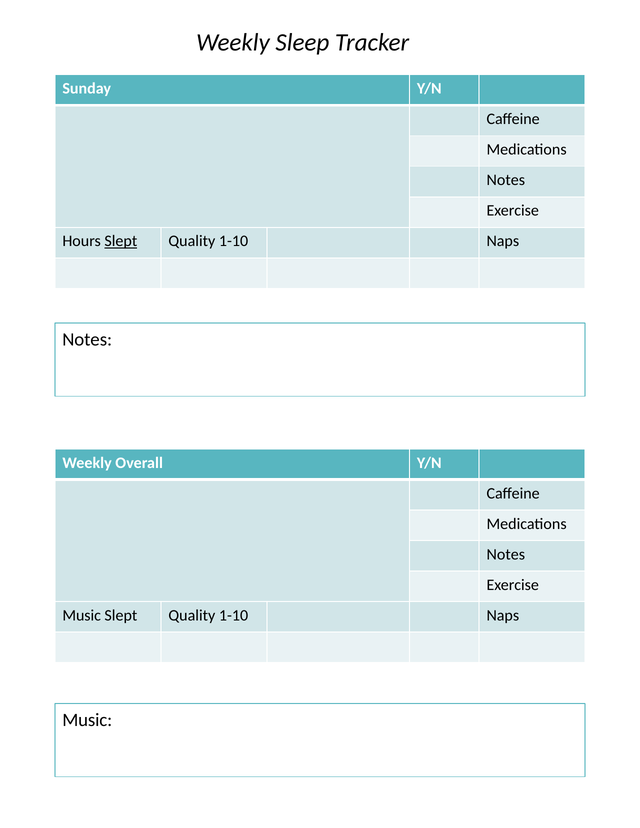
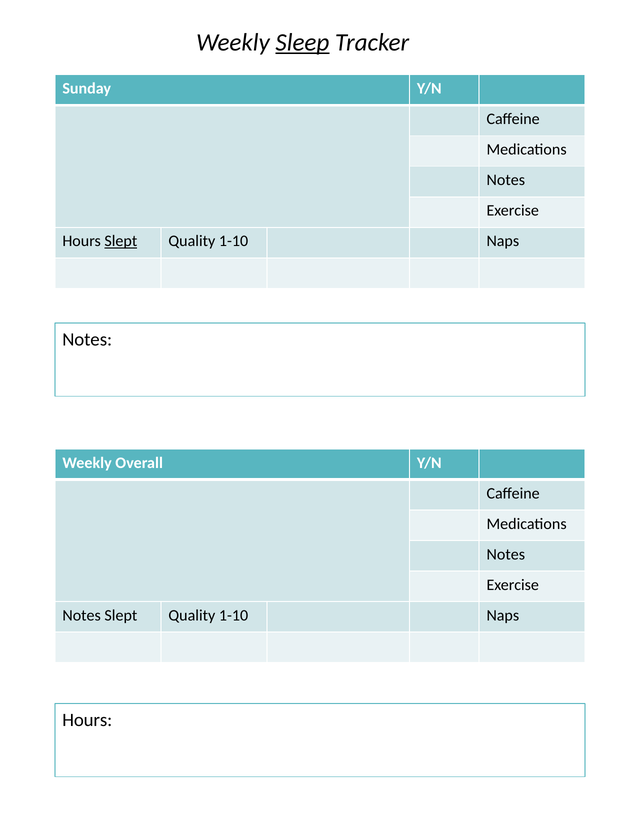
Sleep underline: none -> present
Music at (82, 616): Music -> Notes
Music at (87, 720): Music -> Hours
